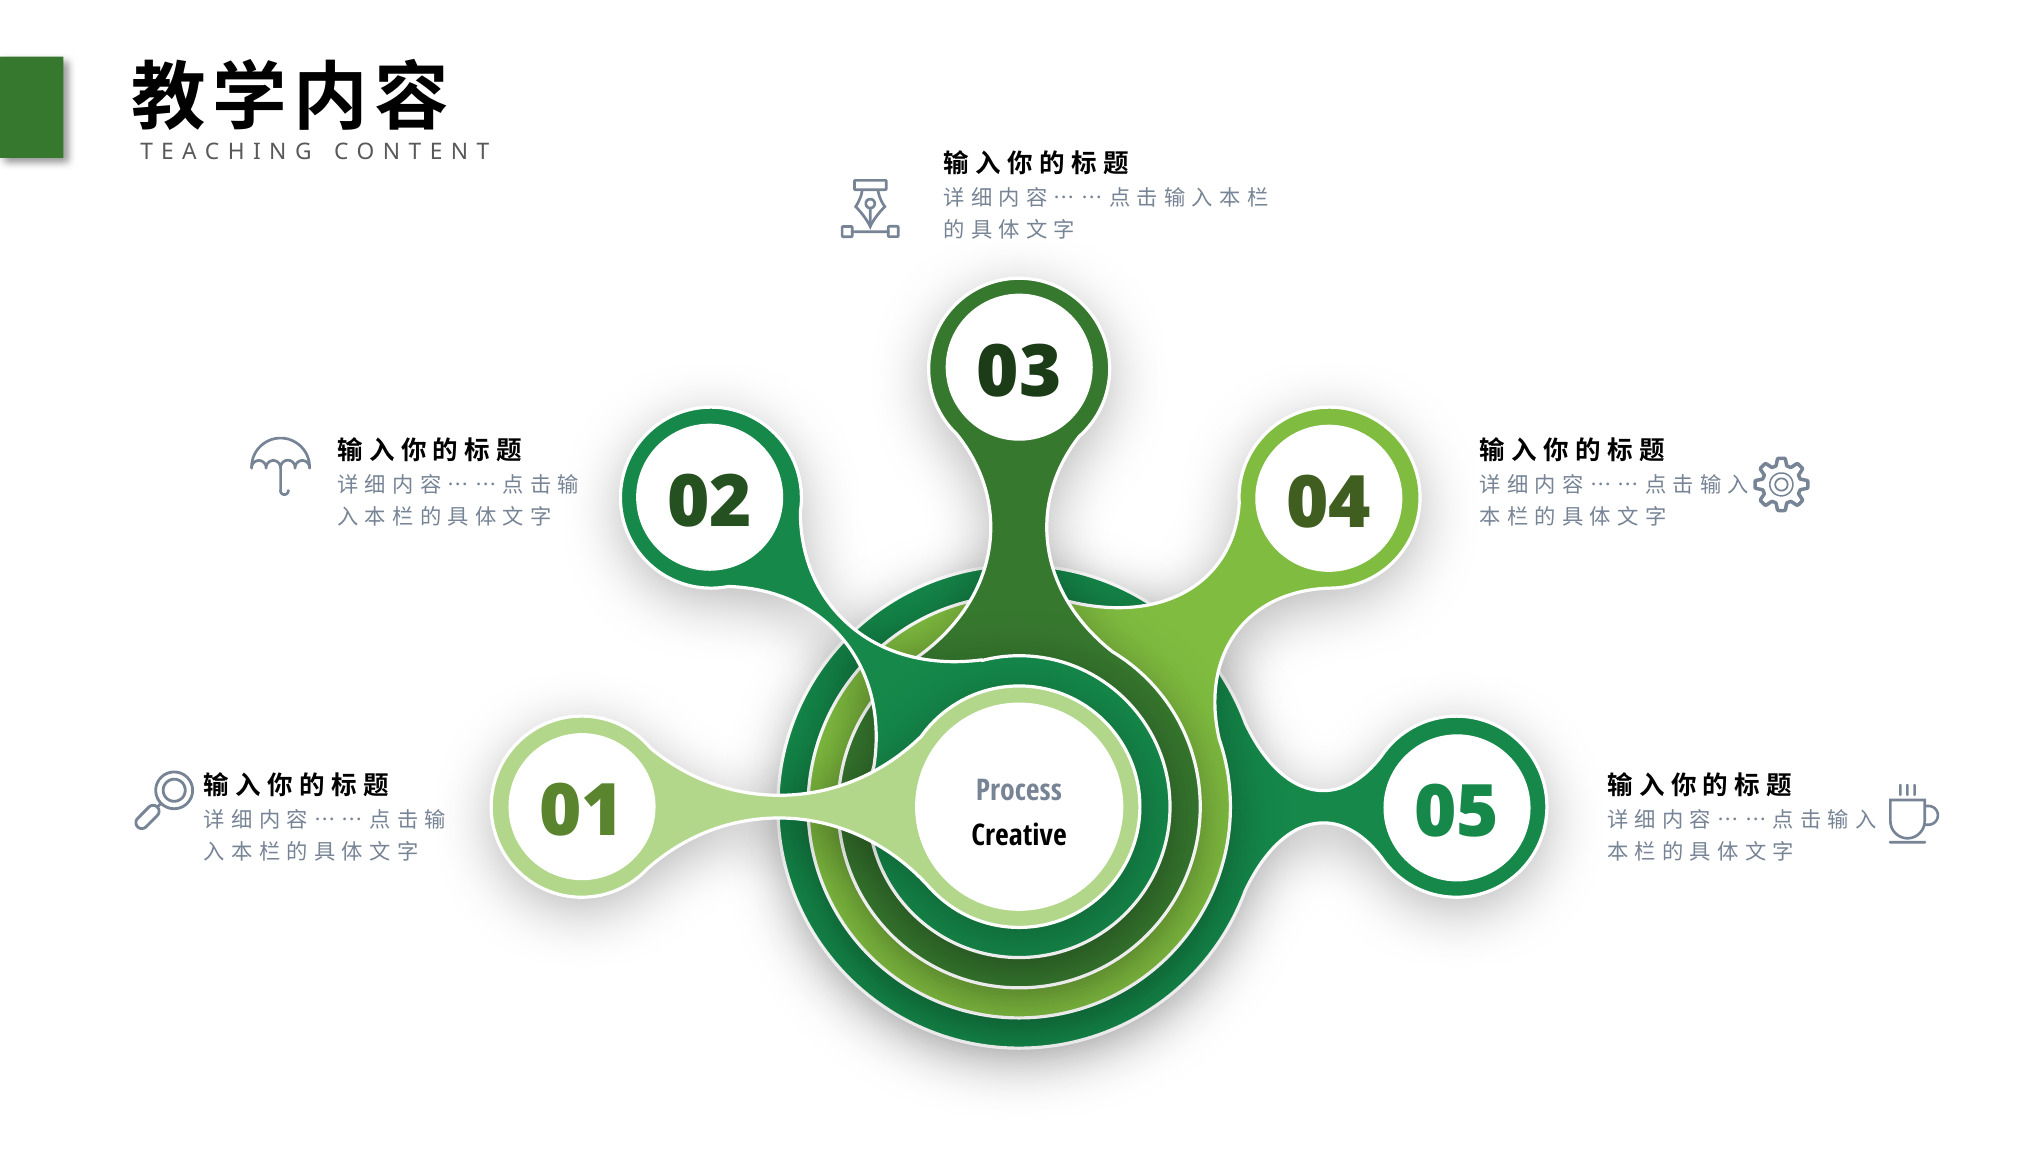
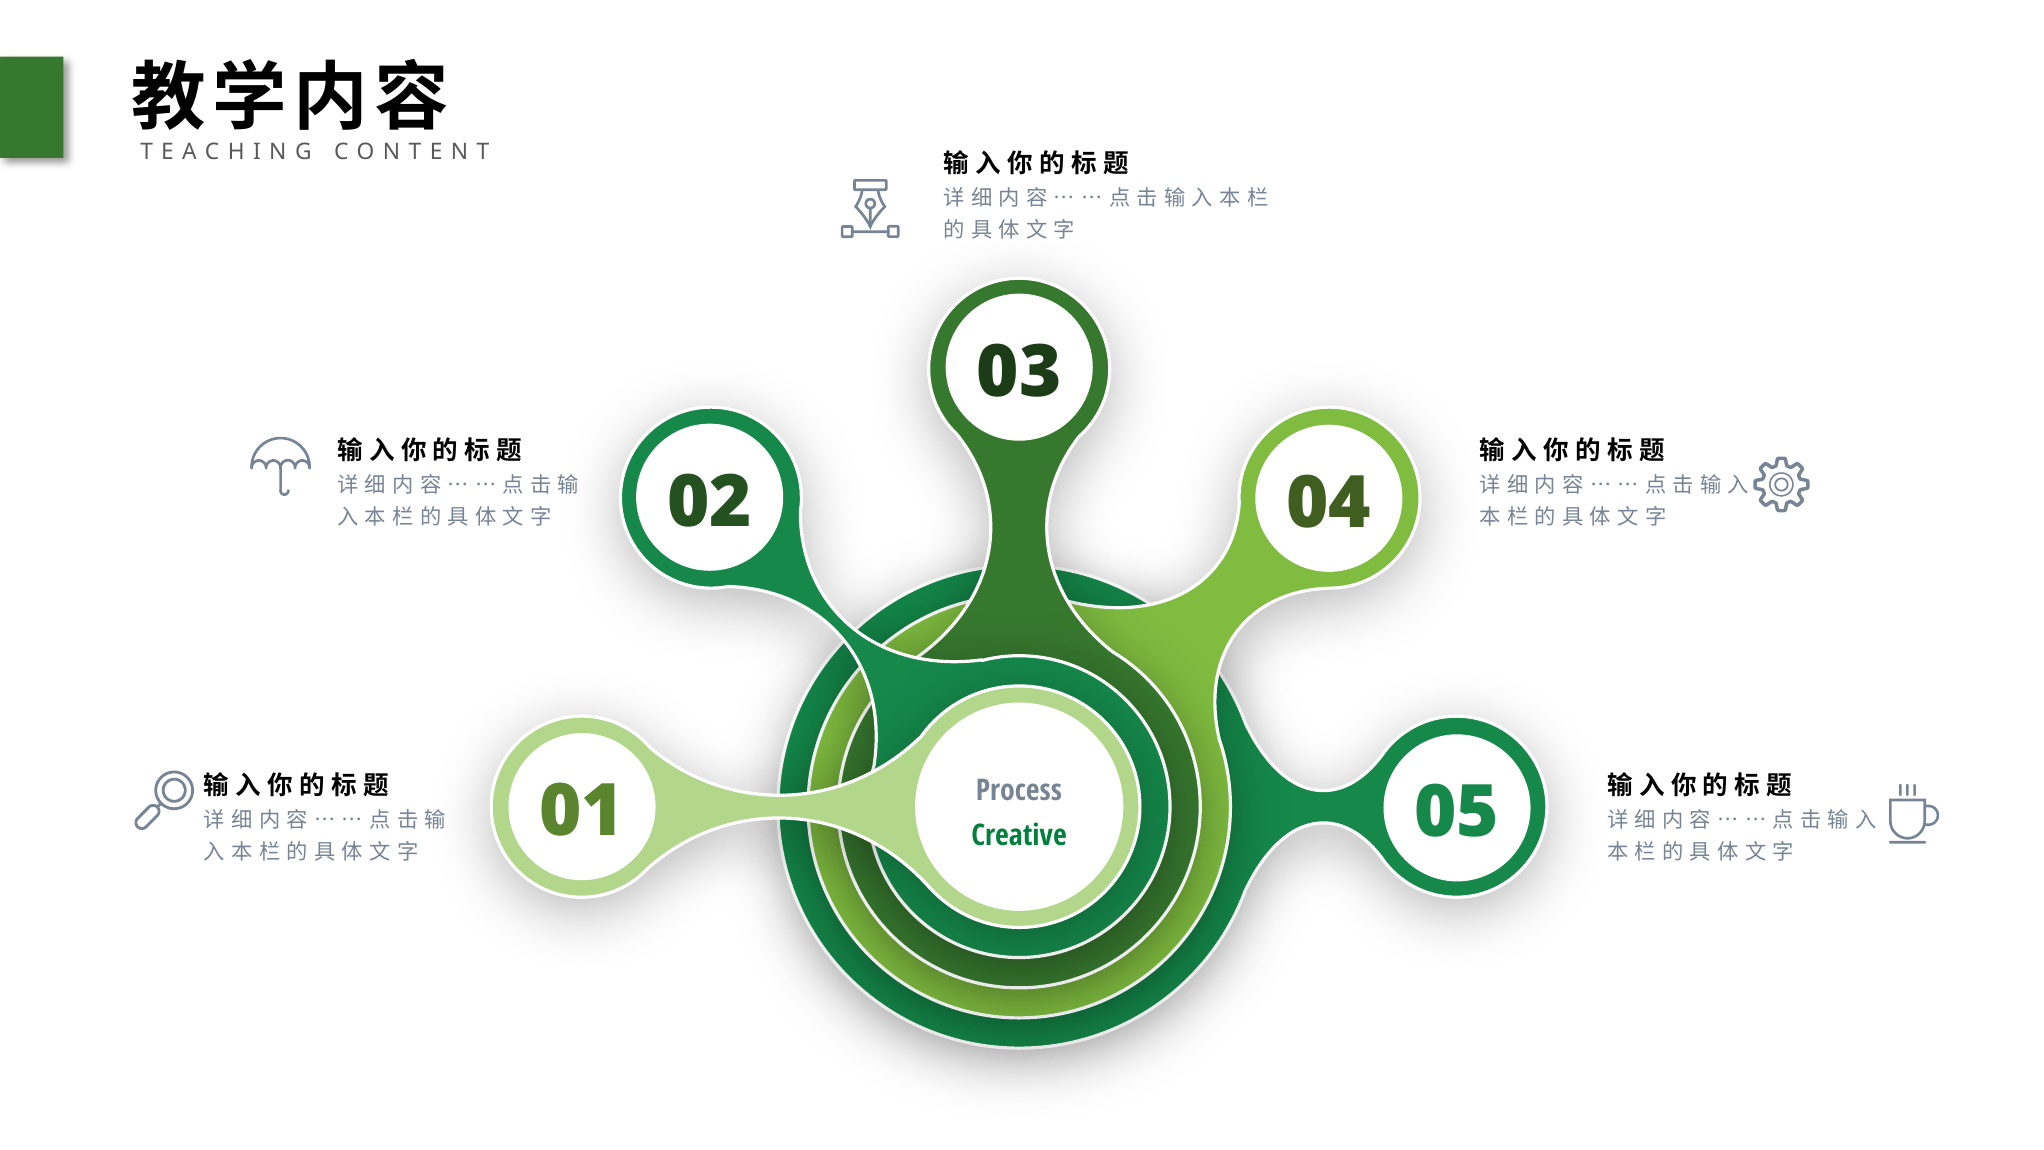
Creative colour: black -> green
